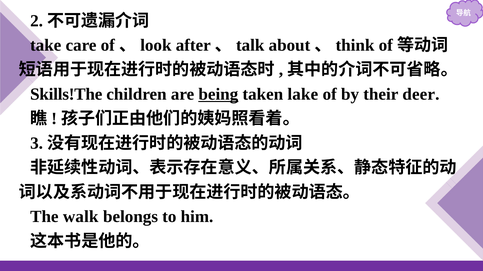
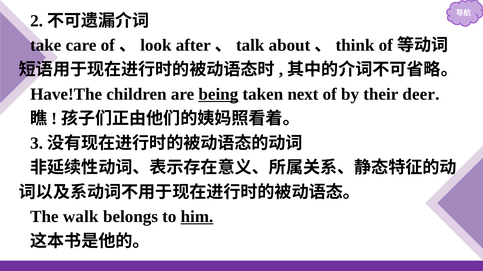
Skills!The: Skills!The -> Have!The
lake: lake -> next
him underline: none -> present
